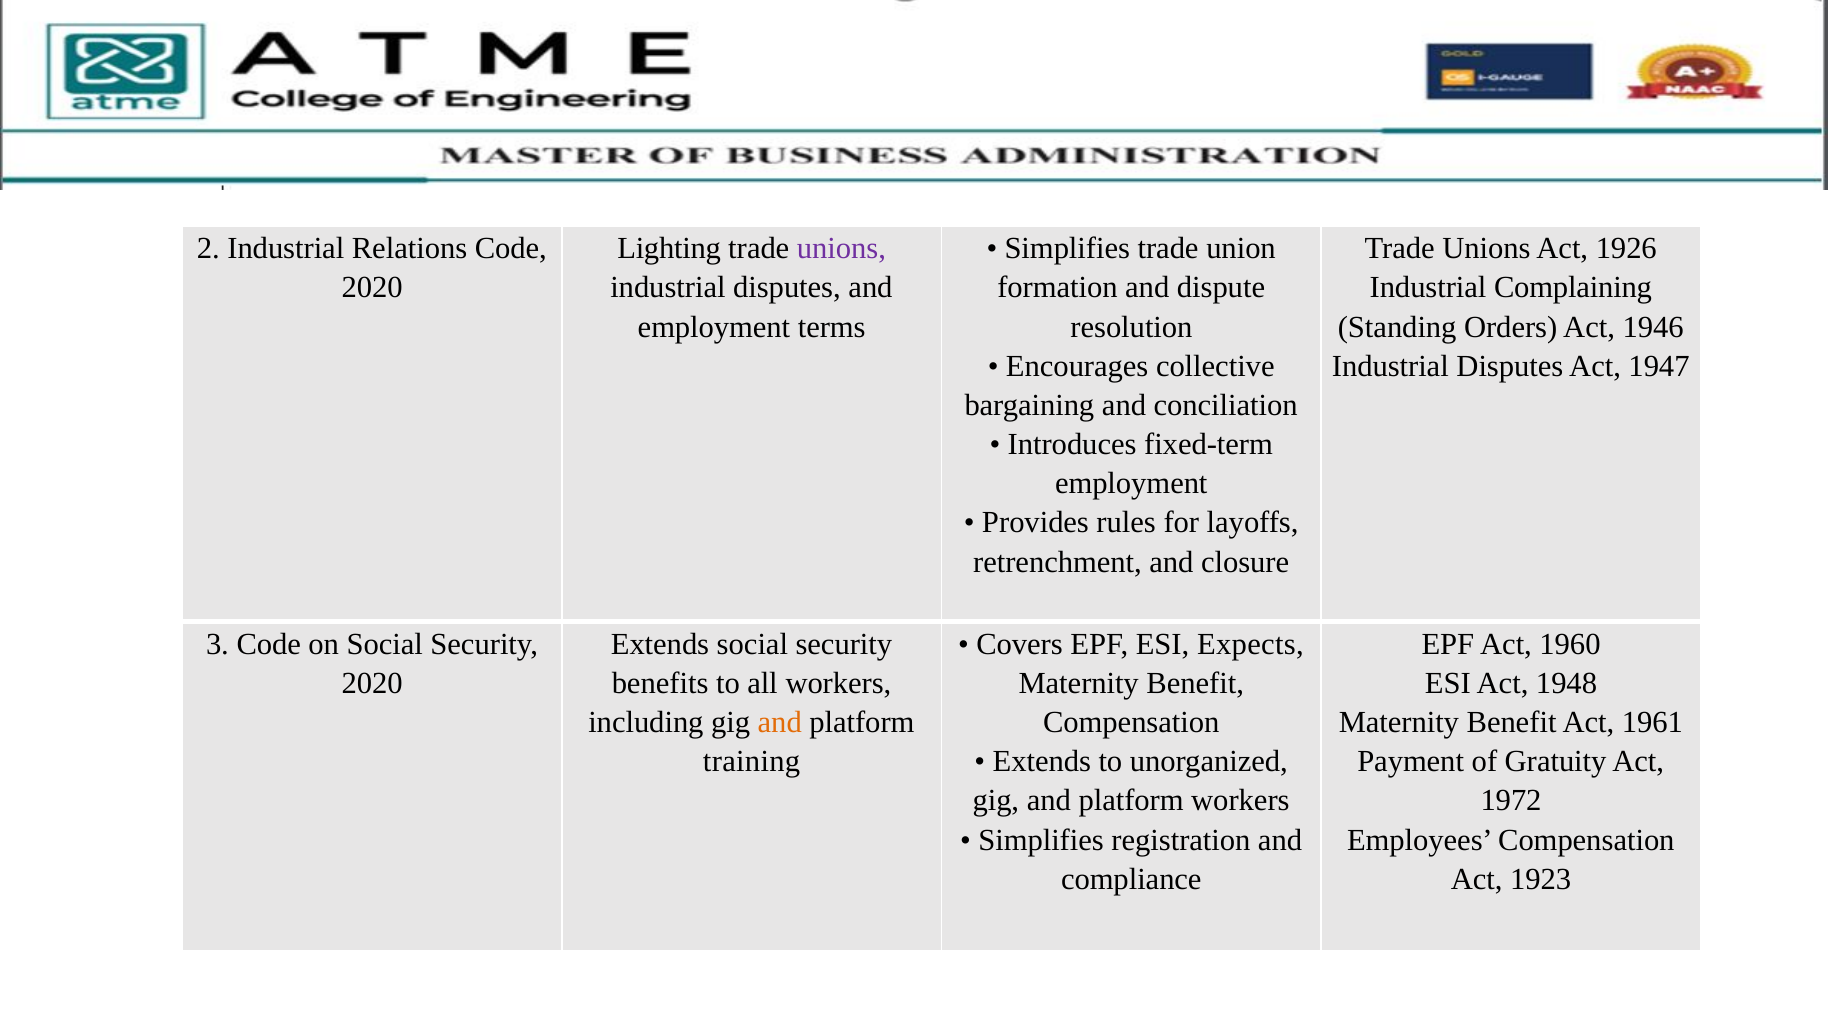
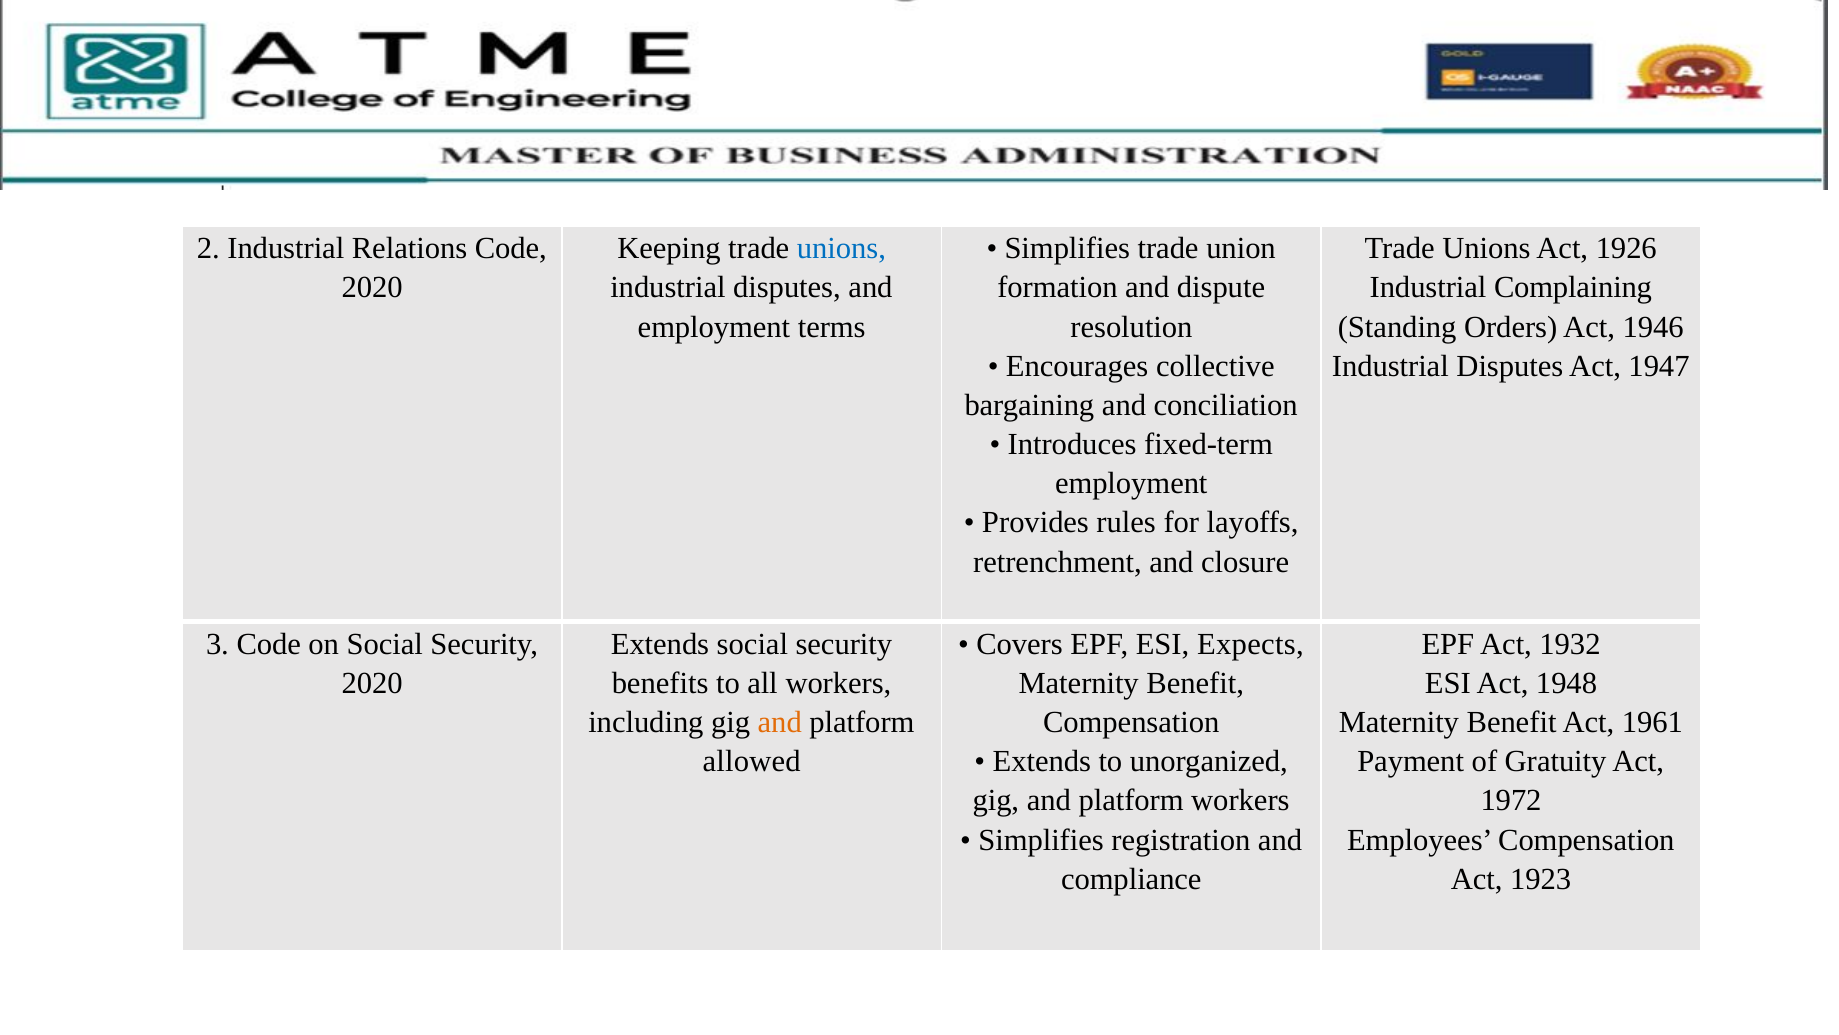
Lighting: Lighting -> Keeping
unions at (841, 249) colour: purple -> blue
1960: 1960 -> 1932
training: training -> allowed
